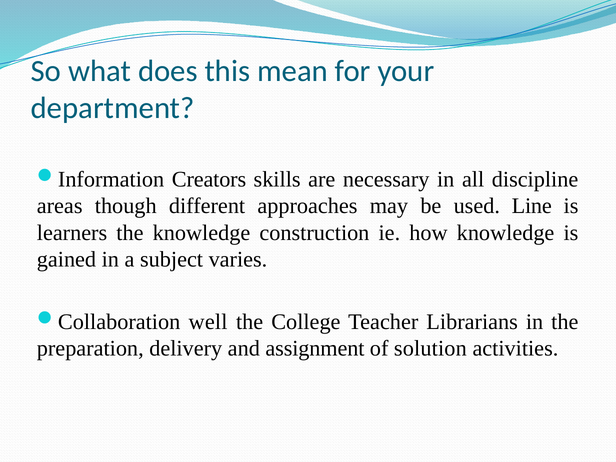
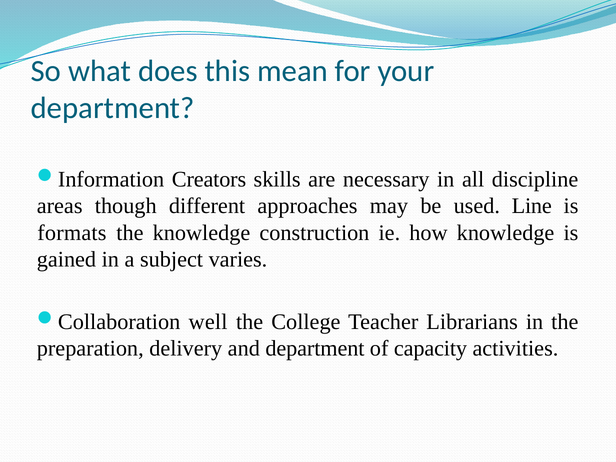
learners: learners -> formats
and assignment: assignment -> department
solution: solution -> capacity
